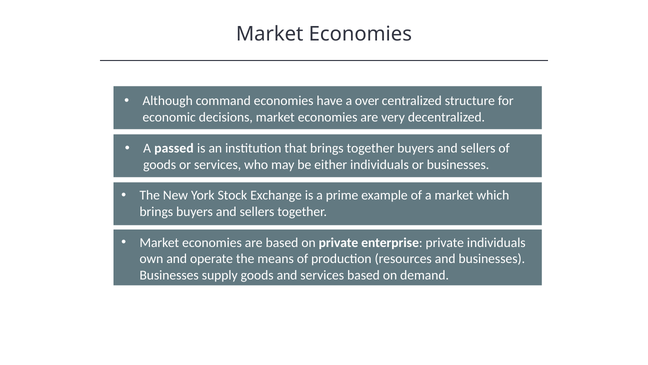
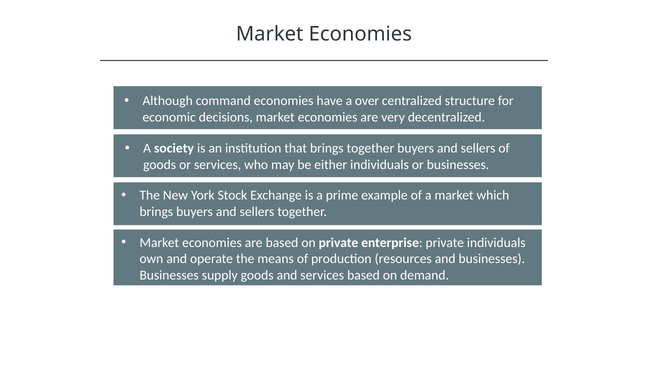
passed: passed -> society
